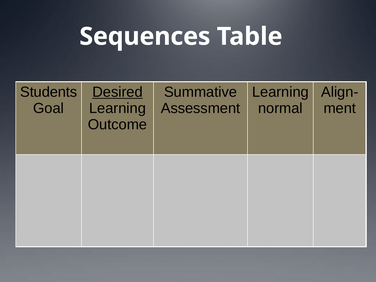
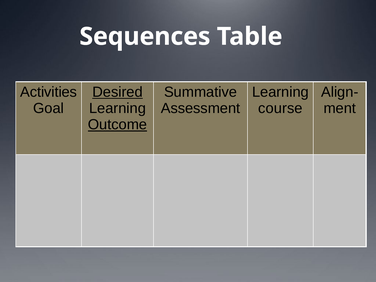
Students: Students -> Activities
normal: normal -> course
Outcome underline: none -> present
